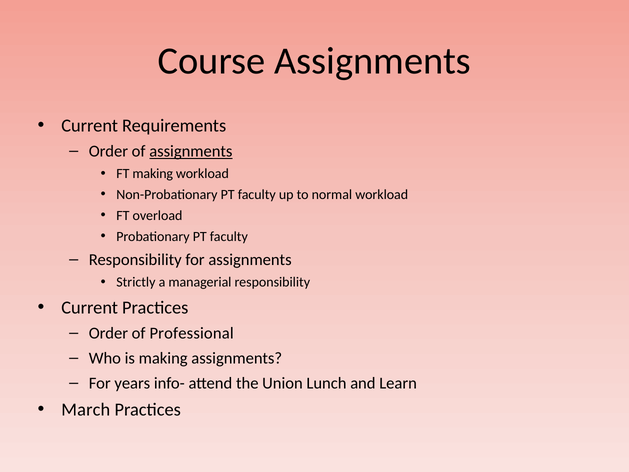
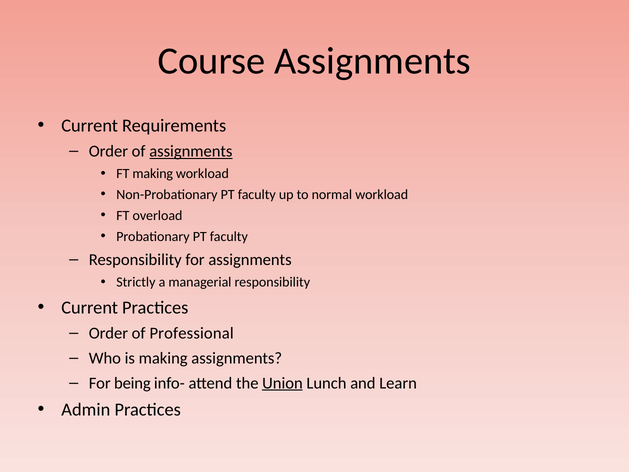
years: years -> being
Union underline: none -> present
March: March -> Admin
